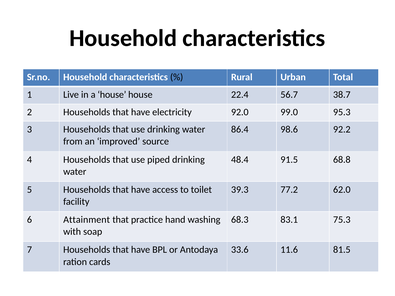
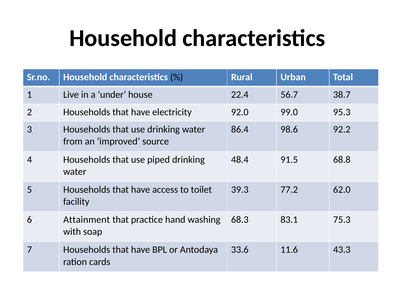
a house: house -> under
81.5: 81.5 -> 43.3
